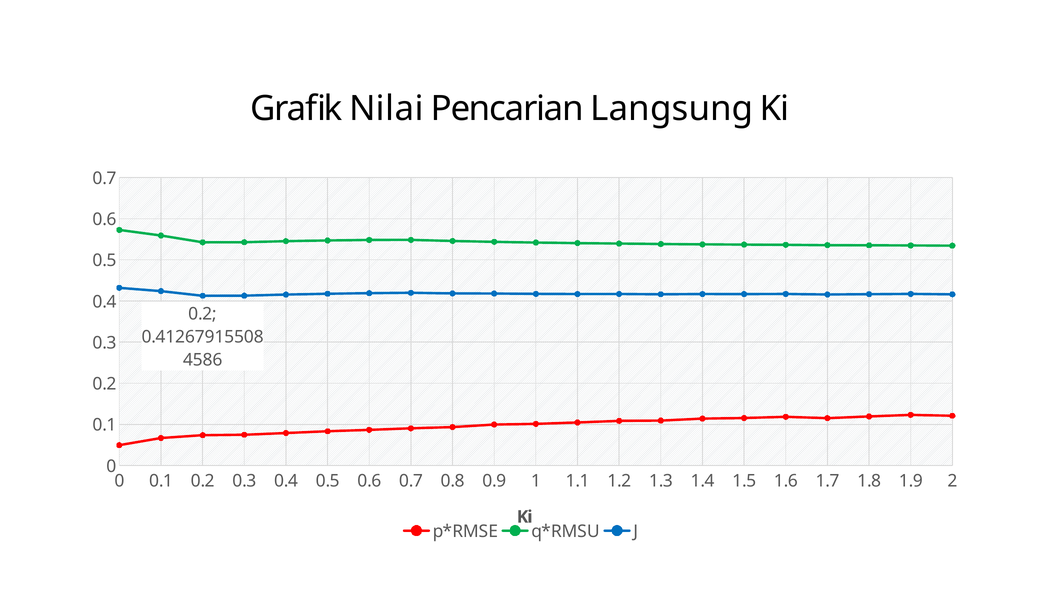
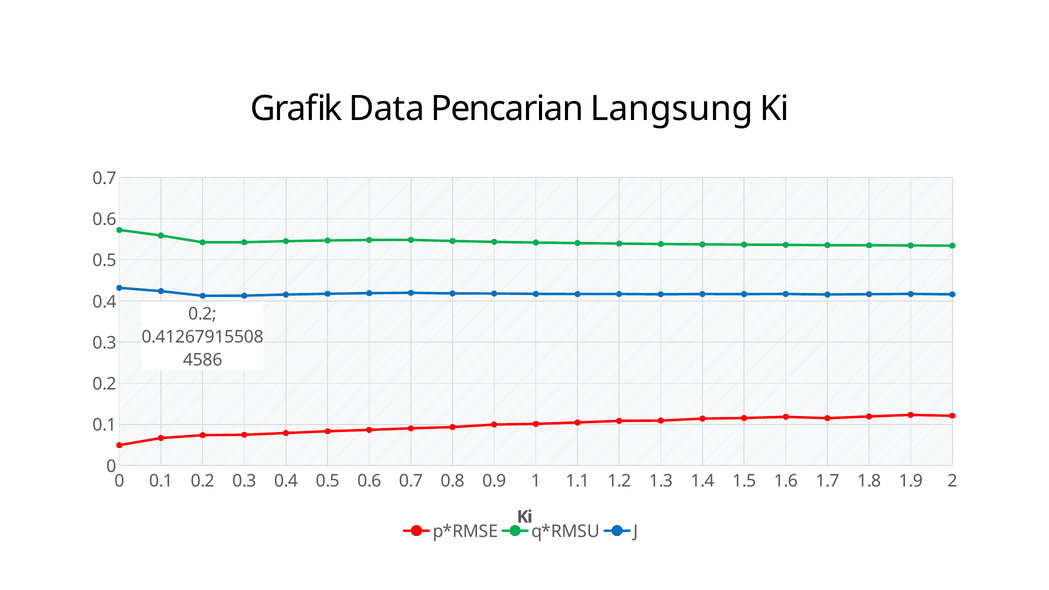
Nilai: Nilai -> Data
